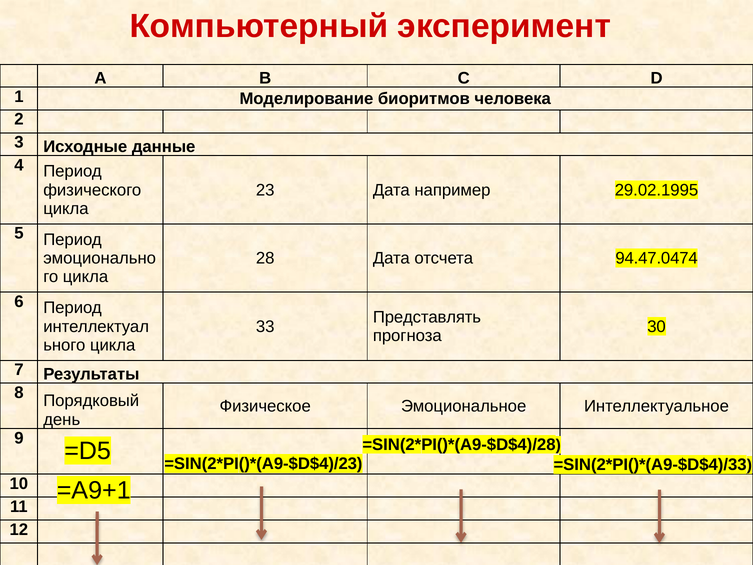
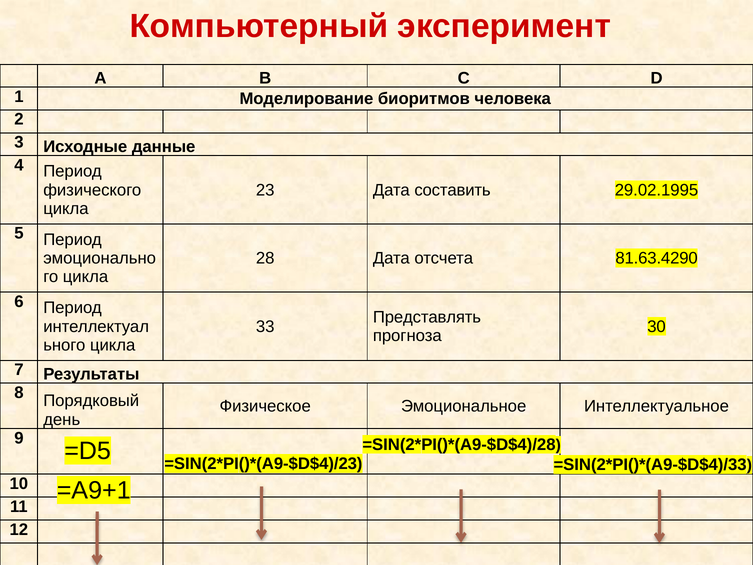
например: например -> составить
94.47.0474: 94.47.0474 -> 81.63.4290
